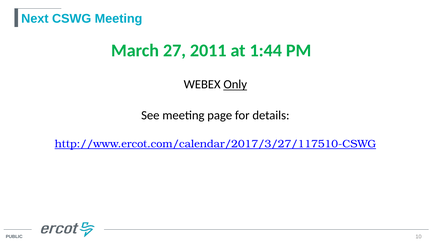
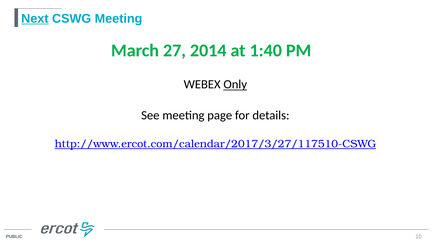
Next underline: none -> present
2011: 2011 -> 2014
1:44: 1:44 -> 1:40
